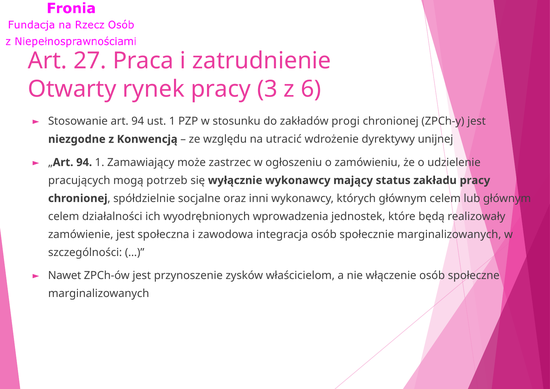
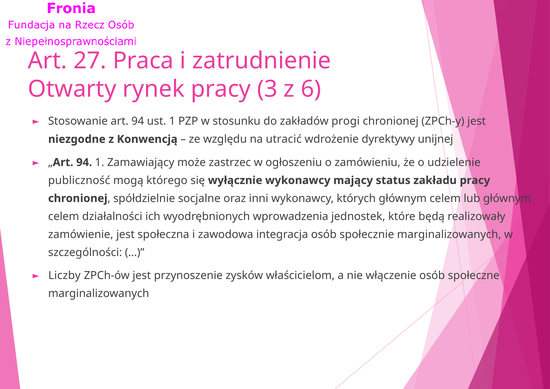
pracujących: pracujących -> publiczność
potrzeb: potrzeb -> którego
Nawet: Nawet -> Liczby
